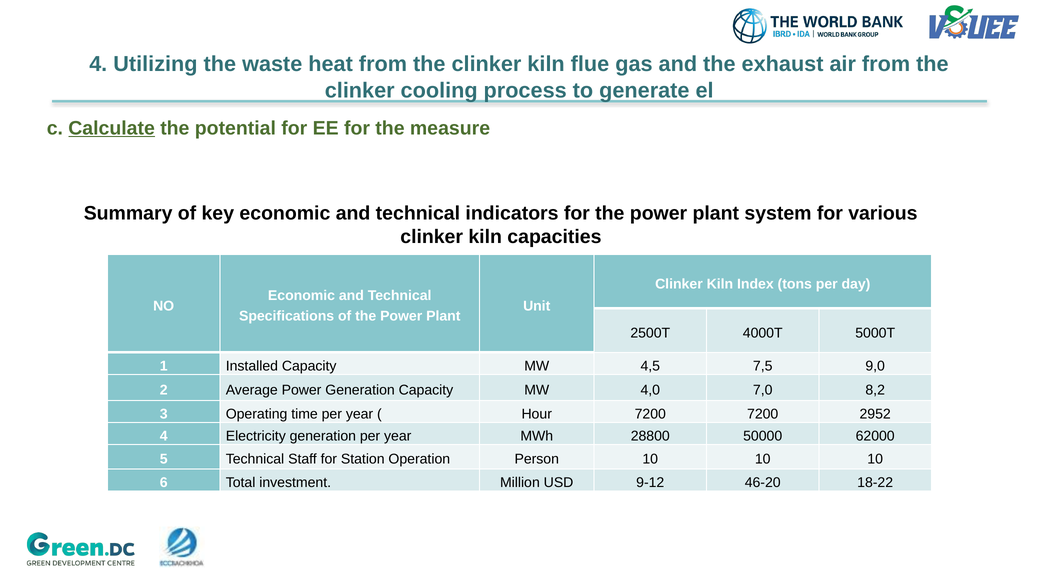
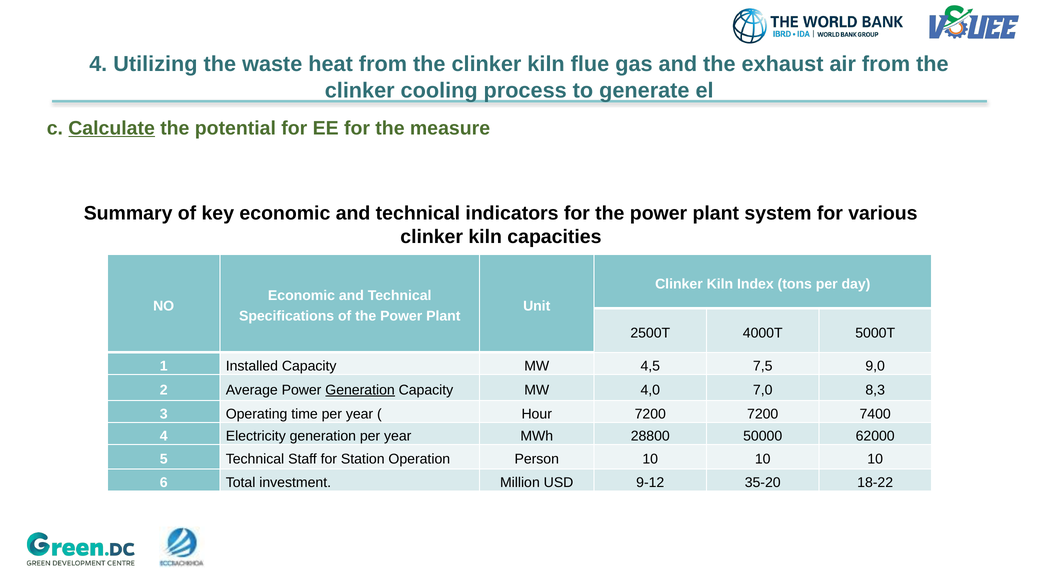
Generation at (360, 390) underline: none -> present
8,2: 8,2 -> 8,3
2952: 2952 -> 7400
46-20: 46-20 -> 35-20
